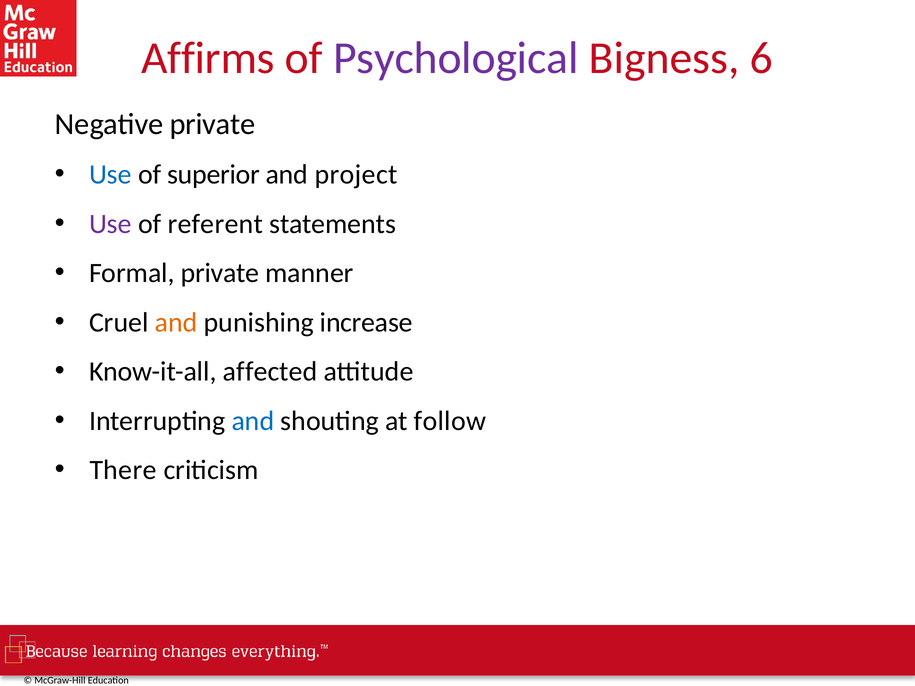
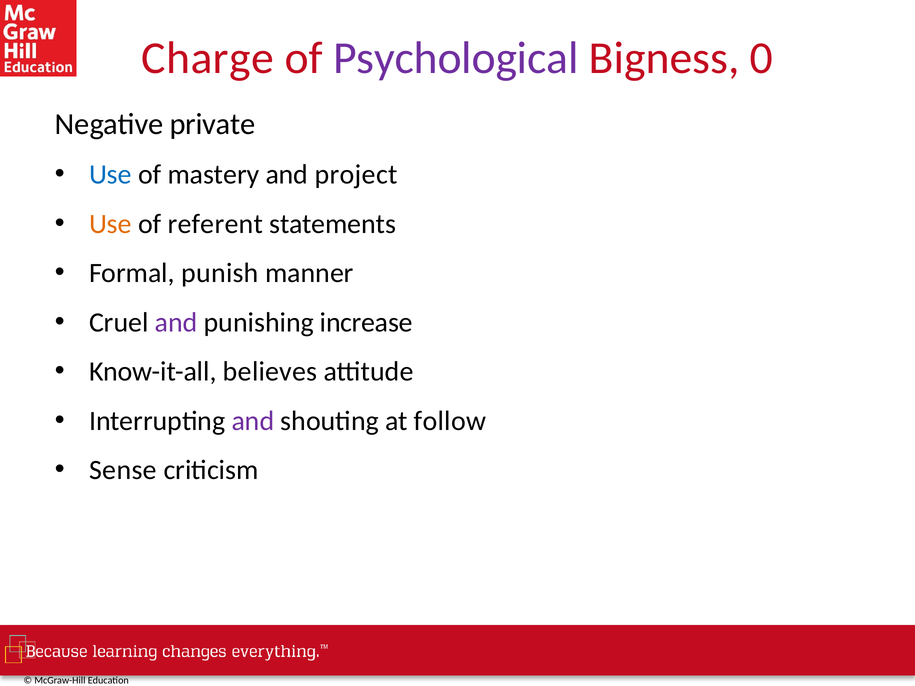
Affirms: Affirms -> Charge
6: 6 -> 0
superior: superior -> mastery
Use at (110, 224) colour: purple -> orange
Formal private: private -> punish
and at (176, 323) colour: orange -> purple
affected: affected -> believes
and at (253, 421) colour: blue -> purple
There: There -> Sense
